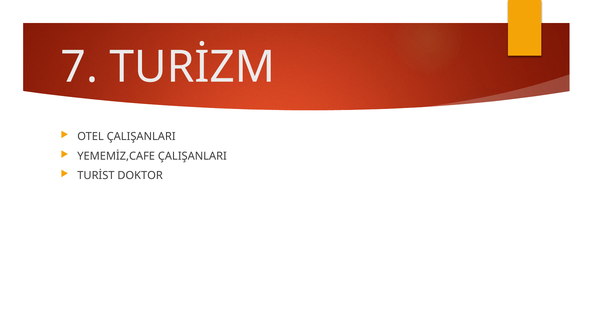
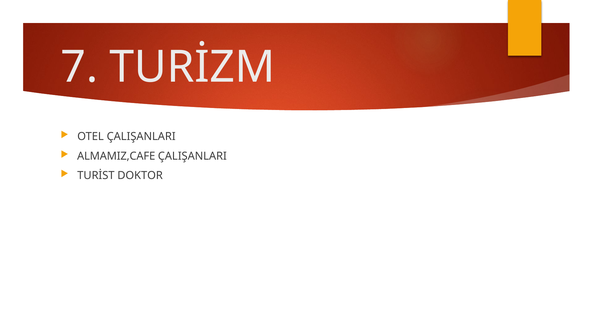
YEMEMİZ,CAFE: YEMEMİZ,CAFE -> ALMAMIZ,CAFE
